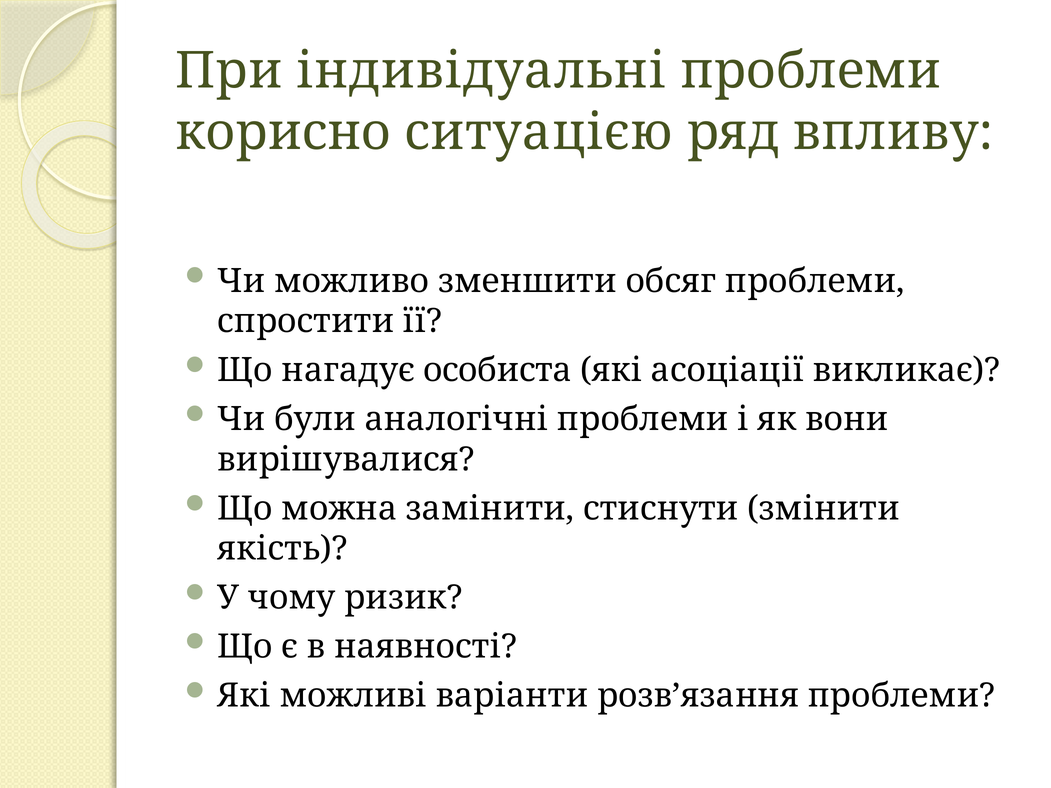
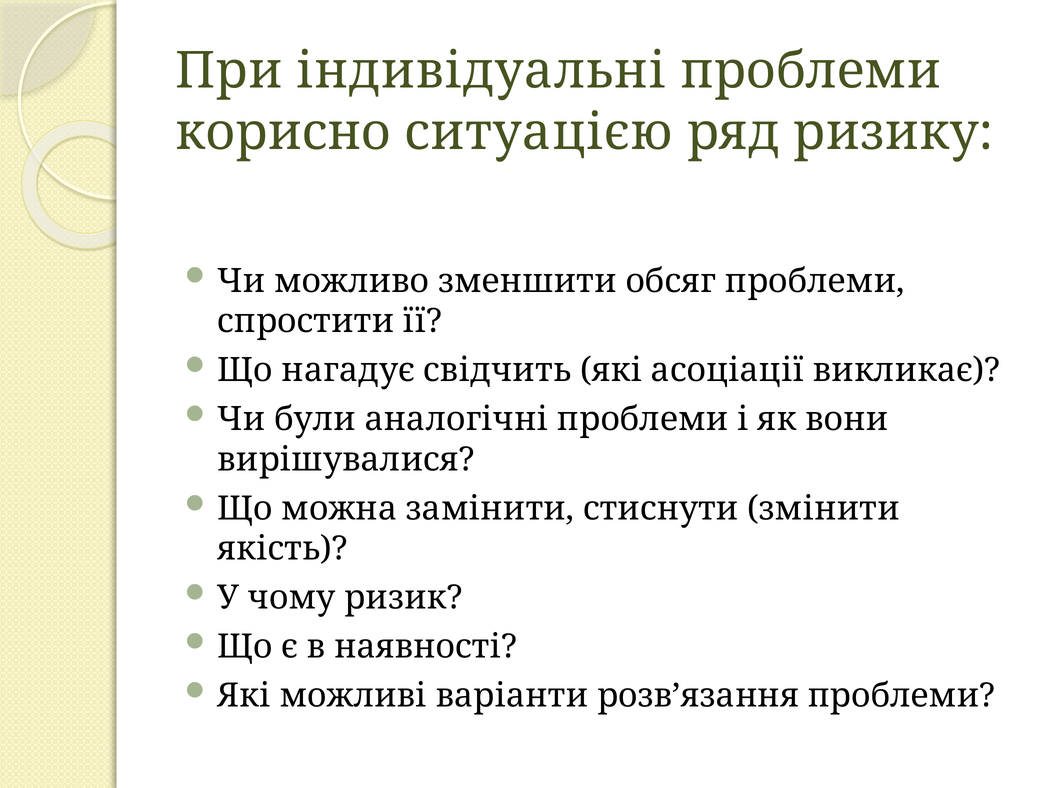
впливу: впливу -> ризику
особиста: особиста -> свідчить
